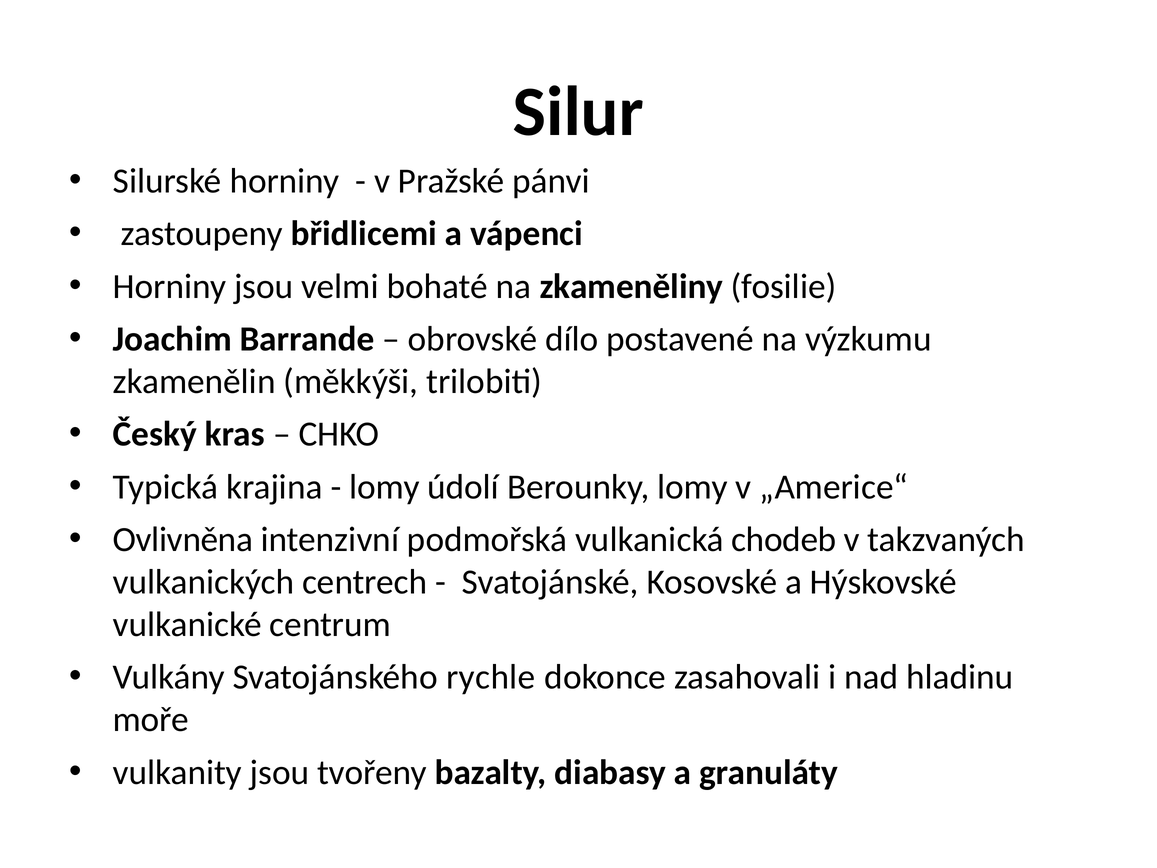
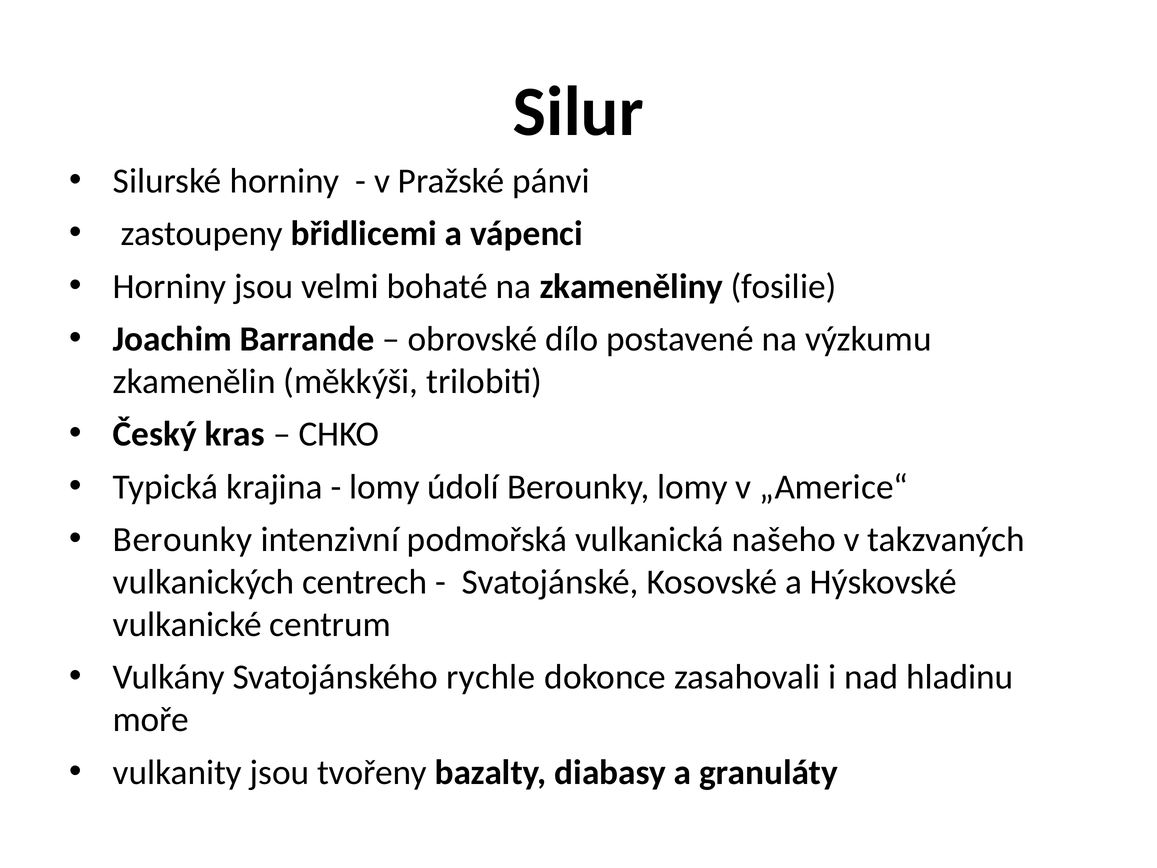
Ovlivněna at (183, 540): Ovlivněna -> Berounky
chodeb: chodeb -> našeho
